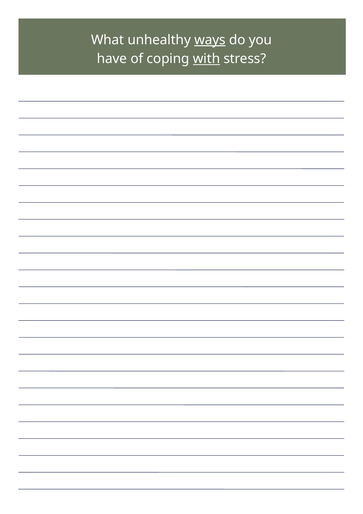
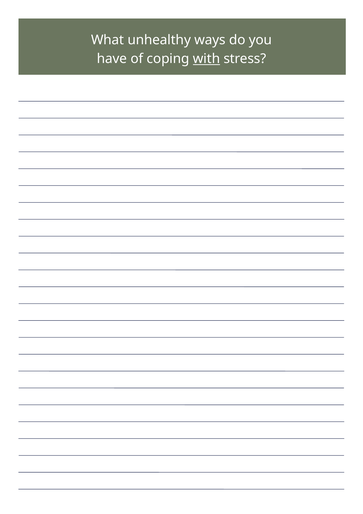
ways underline: present -> none
